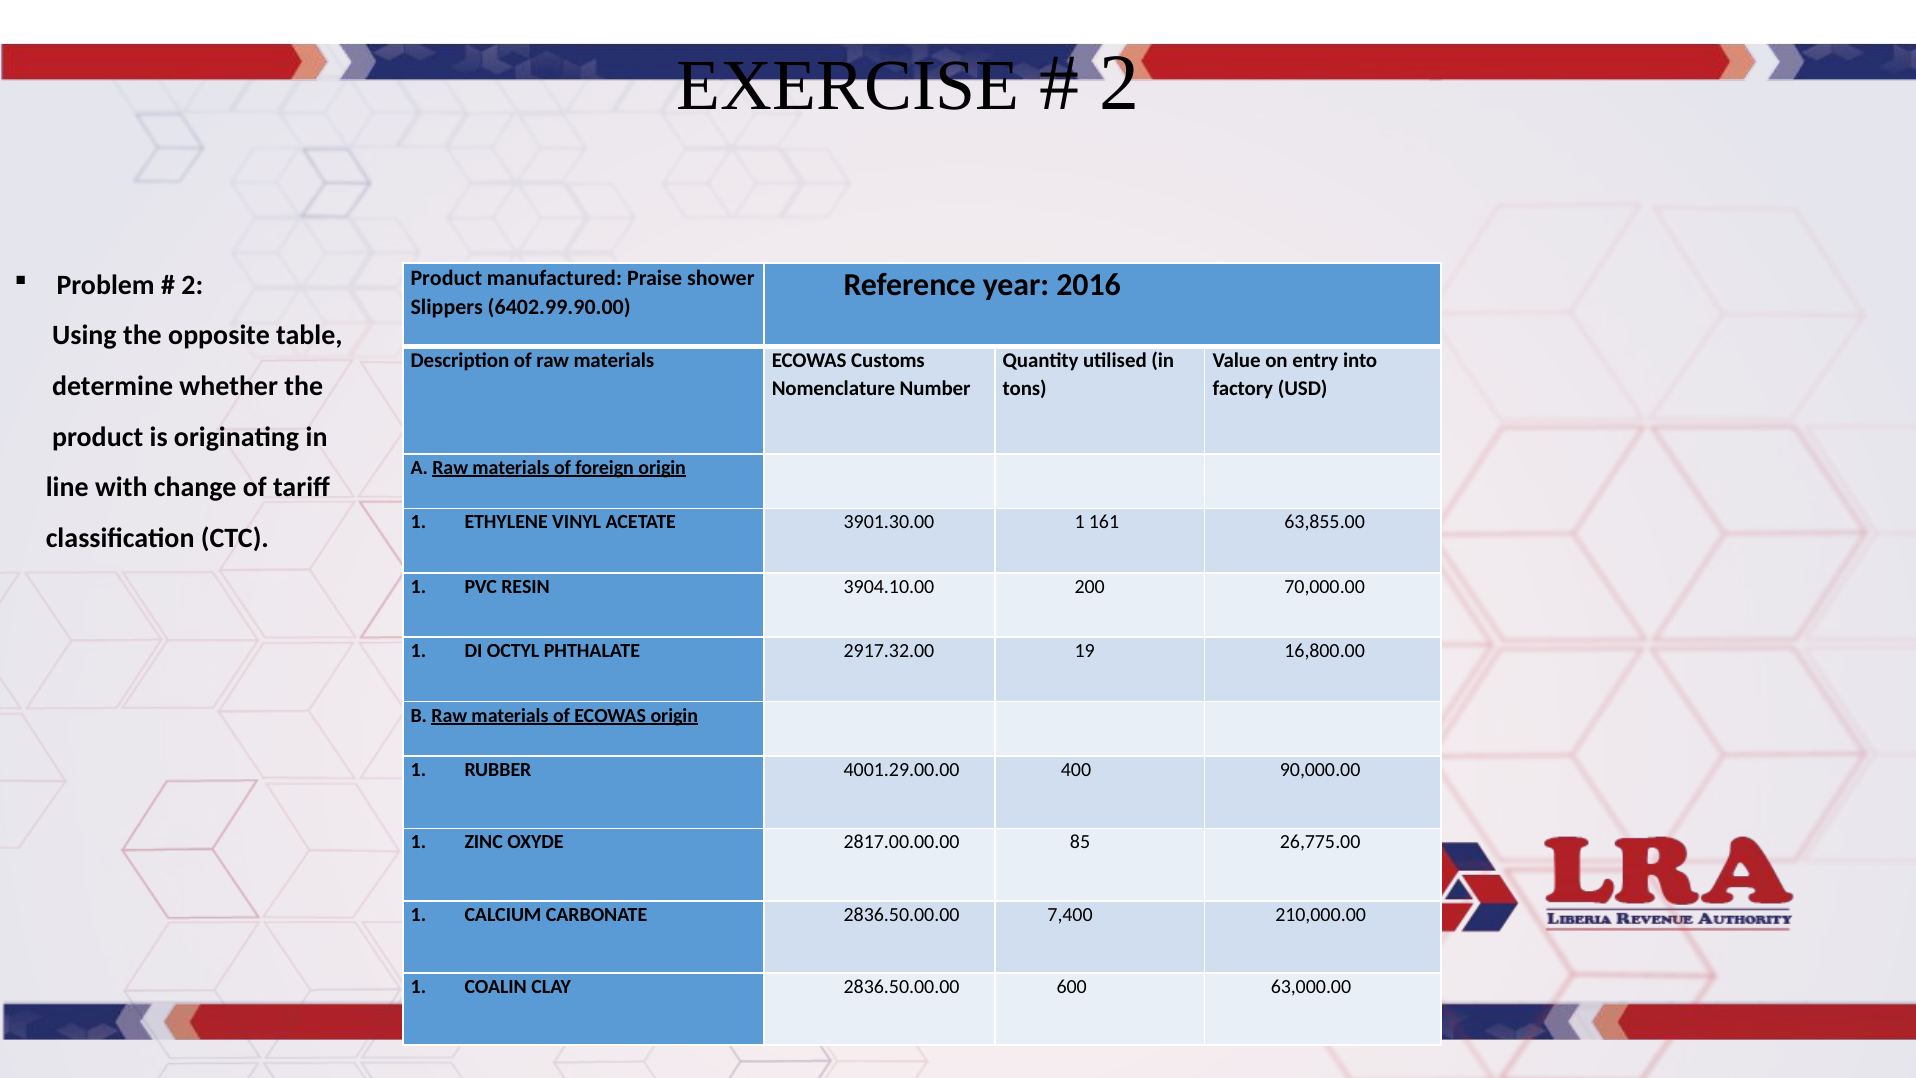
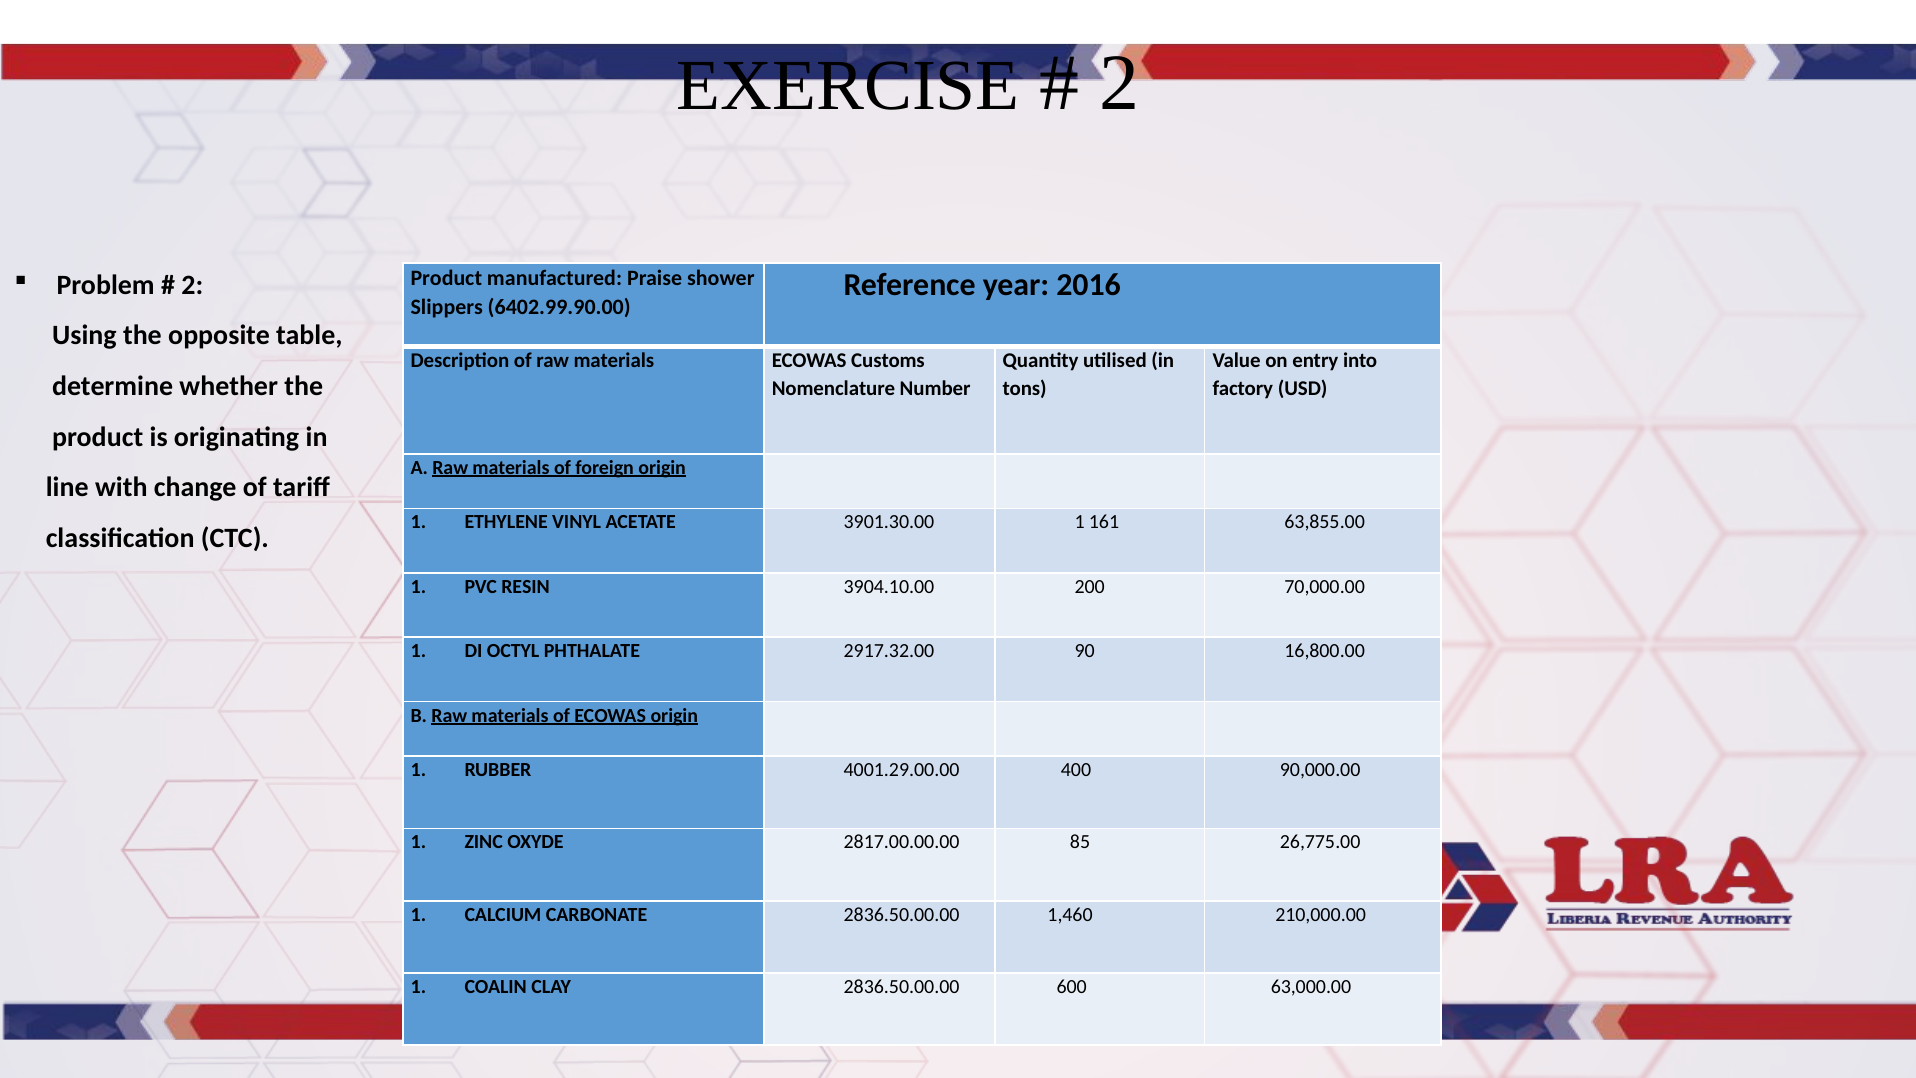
19: 19 -> 90
7,400: 7,400 -> 1,460
